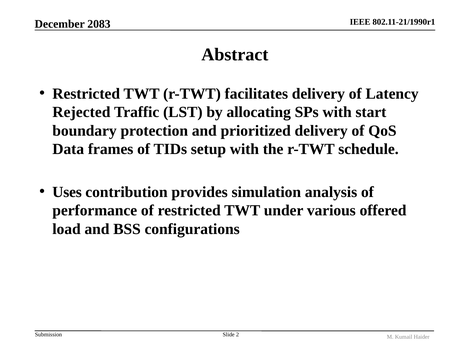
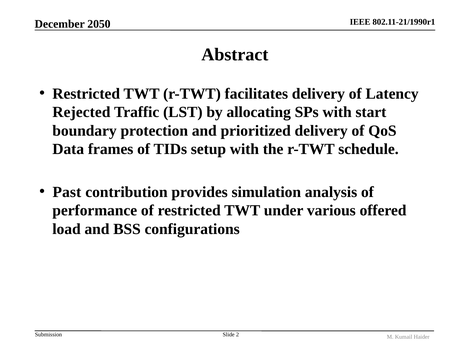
2083: 2083 -> 2050
Uses: Uses -> Past
